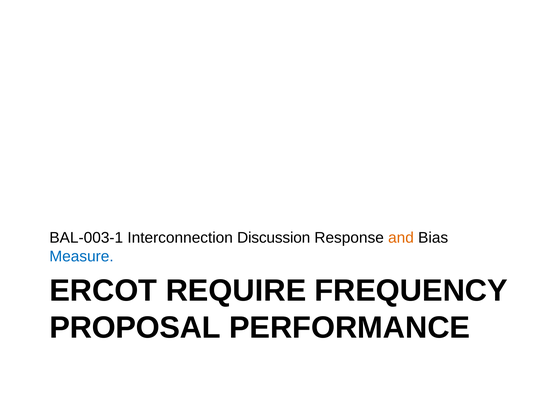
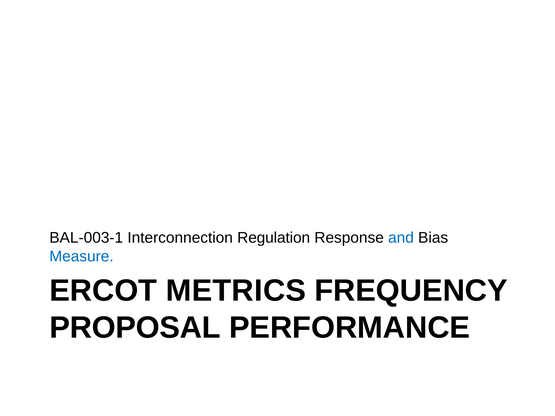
Discussion: Discussion -> Regulation
and colour: orange -> blue
REQUIRE: REQUIRE -> METRICS
